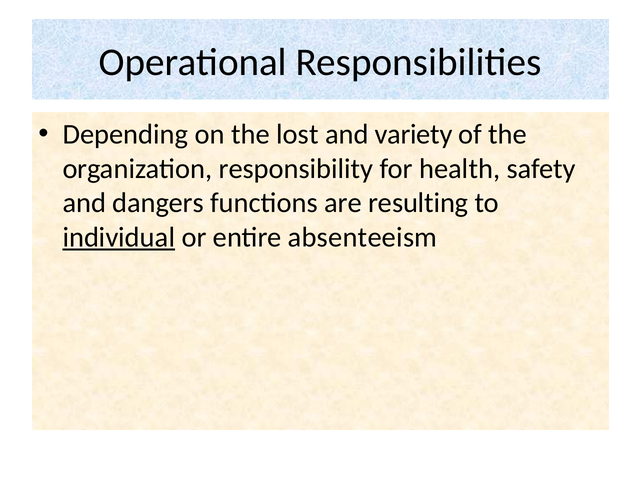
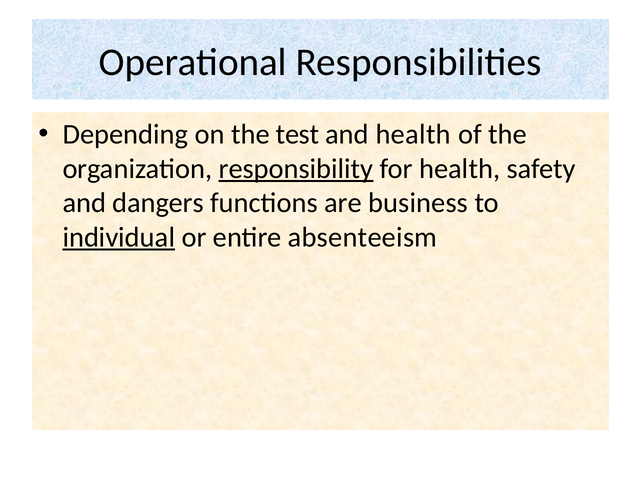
lost: lost -> test
and variety: variety -> health
responsibility underline: none -> present
resulting: resulting -> business
